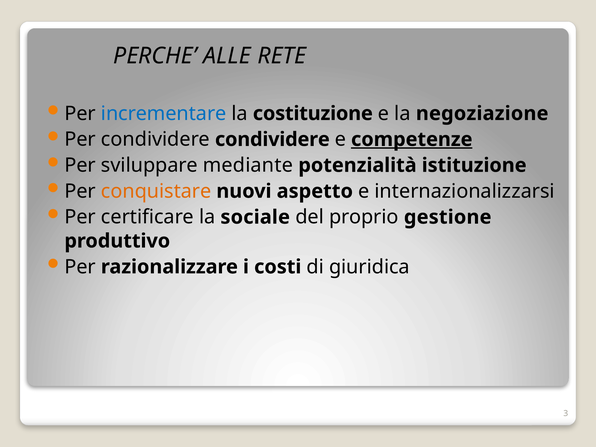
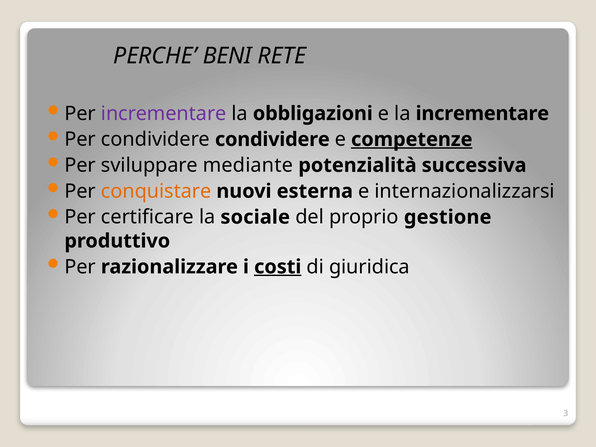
ALLE: ALLE -> BENI
incrementare at (164, 113) colour: blue -> purple
costituzione: costituzione -> obbligazioni
la negoziazione: negoziazione -> incrementare
istituzione: istituzione -> successiva
aspetto: aspetto -> esterna
costi underline: none -> present
